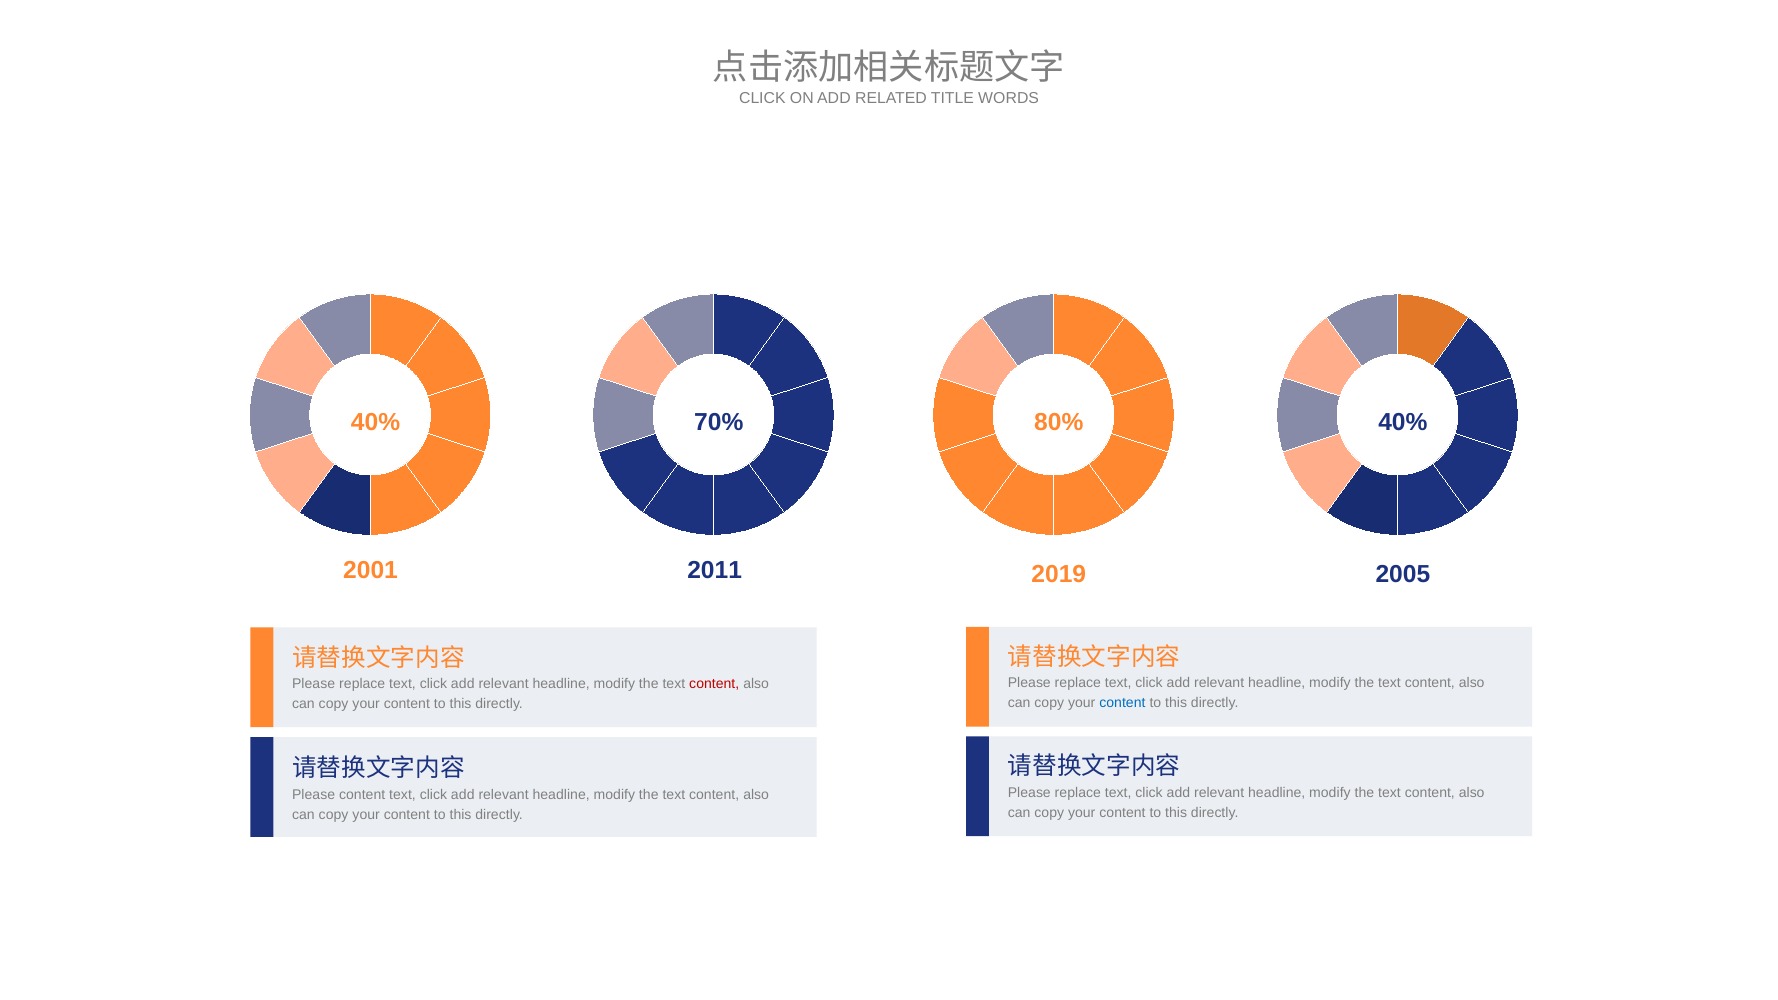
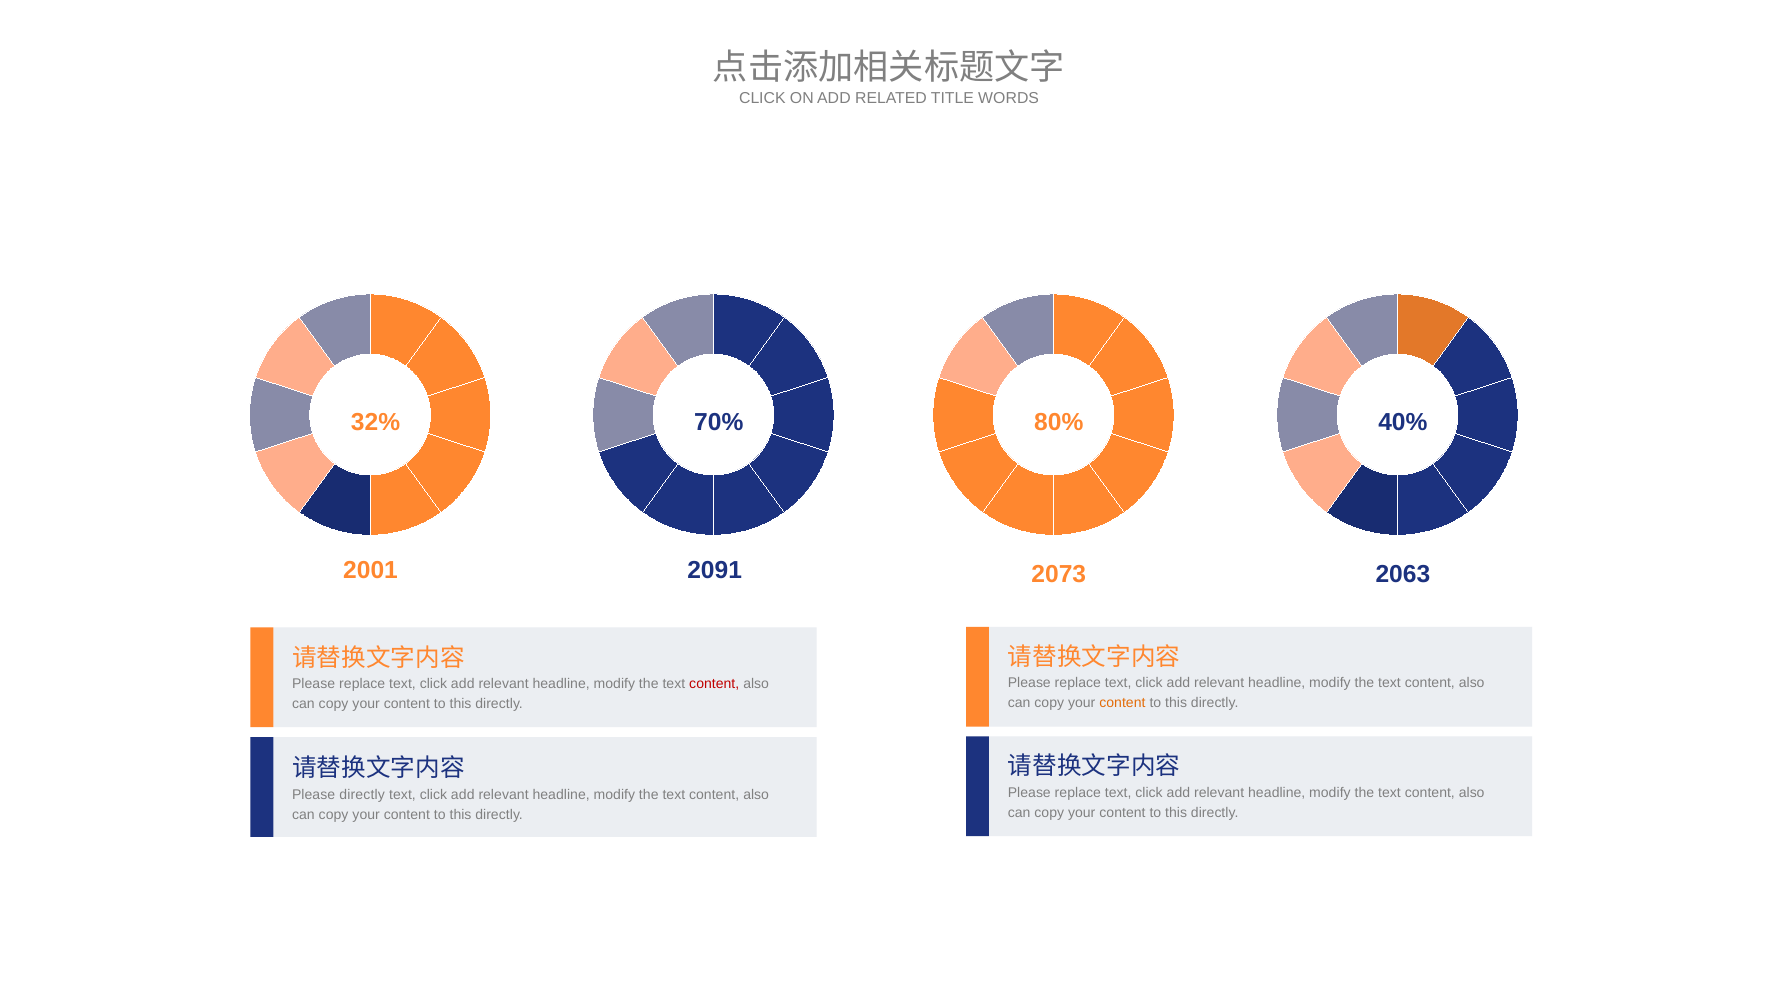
40% at (376, 422): 40% -> 32%
2011: 2011 -> 2091
2019: 2019 -> 2073
2005: 2005 -> 2063
content at (1122, 703) colour: blue -> orange
Please content: content -> directly
